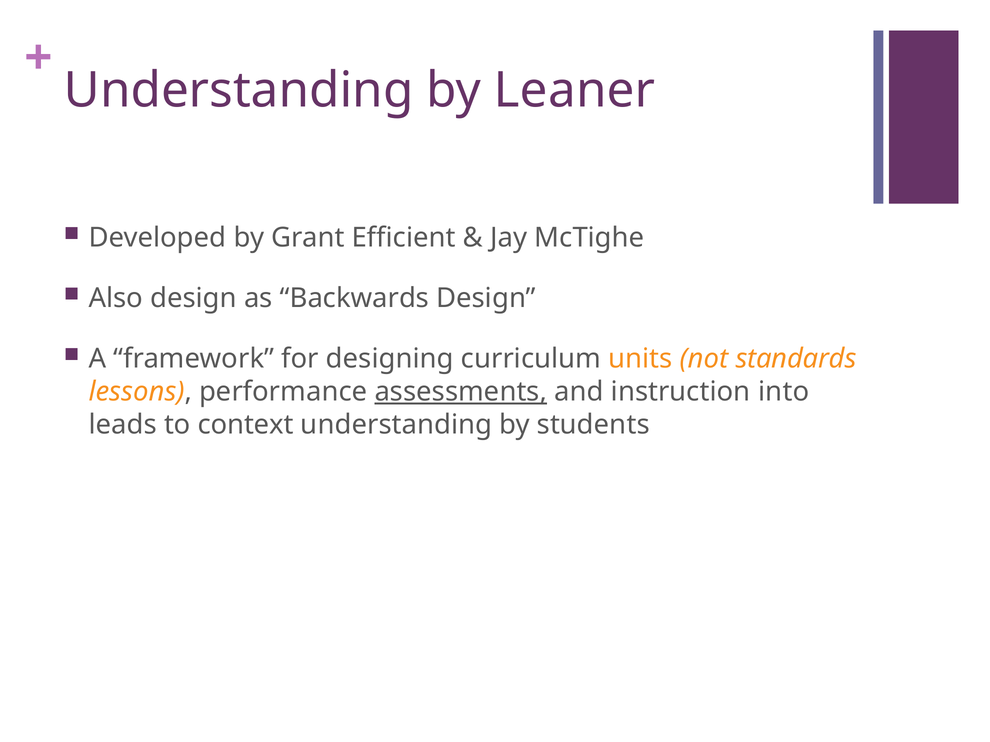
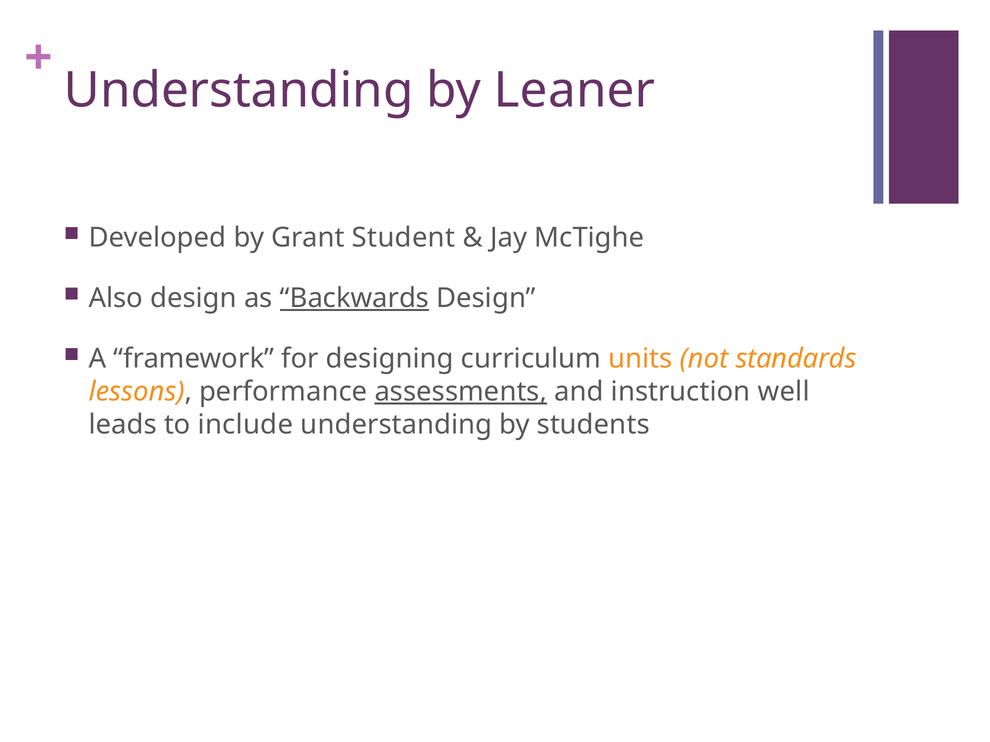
Efficient: Efficient -> Student
Backwards underline: none -> present
into: into -> well
context: context -> include
